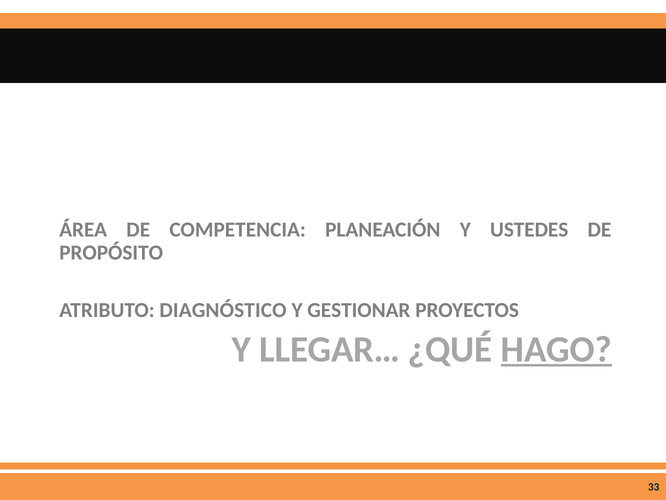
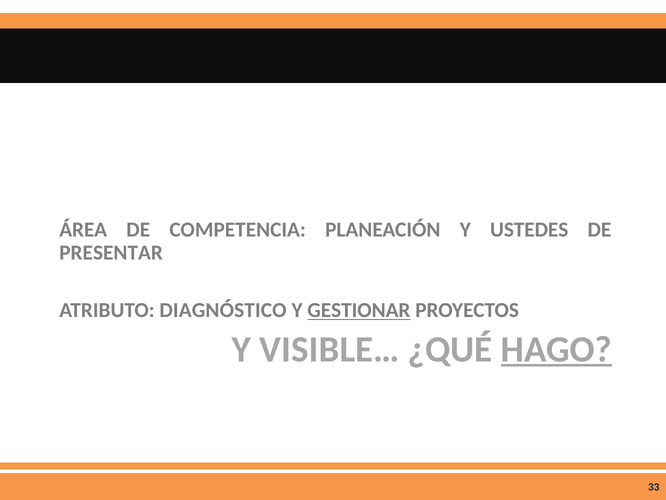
PROPÓSITO: PROPÓSITO -> PRESENTAR
GESTIONAR underline: none -> present
LLEGAR…: LLEGAR… -> VISIBLE…
